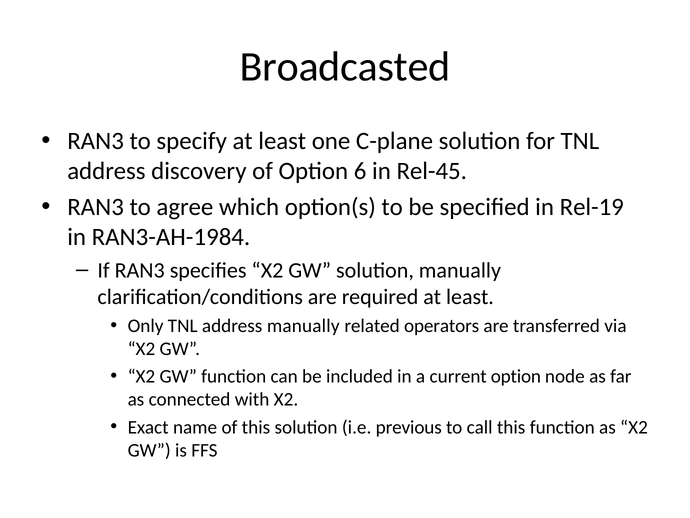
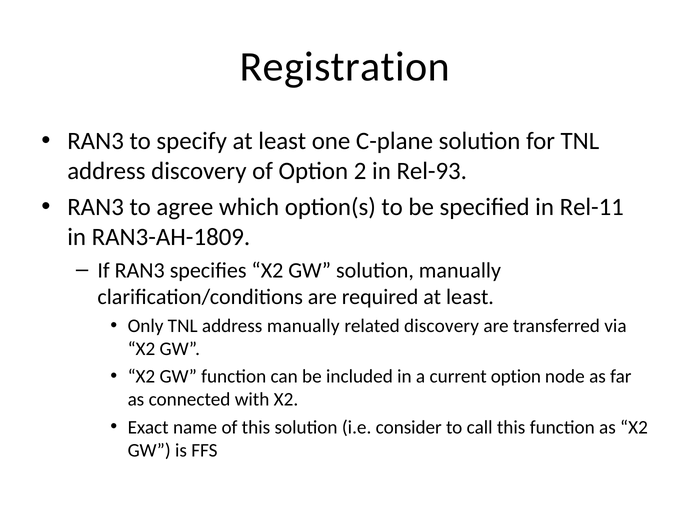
Broadcasted: Broadcasted -> Registration
6: 6 -> 2
Rel-45: Rel-45 -> Rel-93
Rel-19: Rel-19 -> Rel-11
RAN3-AH-1984: RAN3-AH-1984 -> RAN3-AH-1809
related operators: operators -> discovery
previous: previous -> consider
